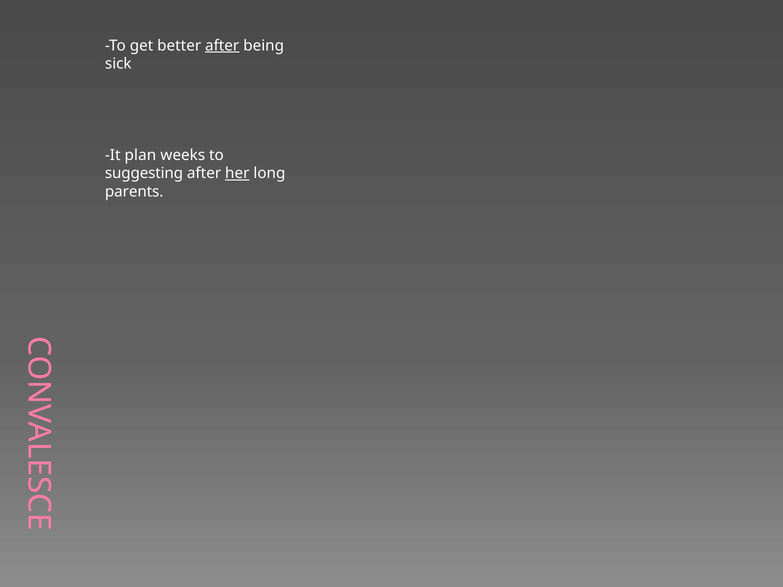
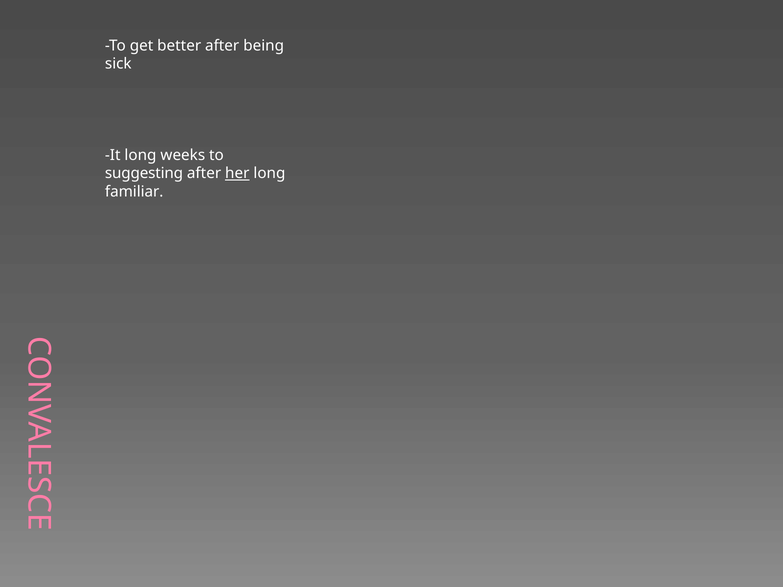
after at (222, 46) underline: present -> none
It plan: plan -> long
parents: parents -> familiar
